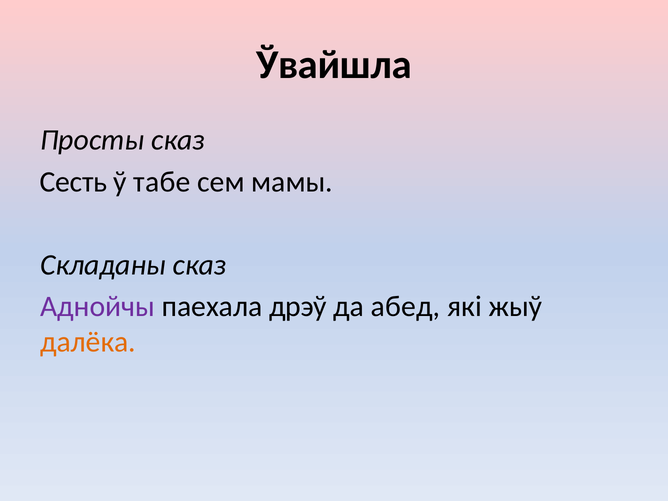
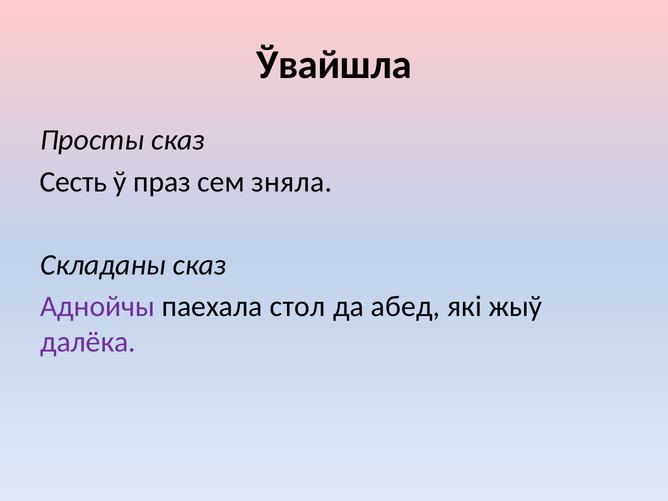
табе: табе -> праз
мамы: мамы -> зняла
дрэў: дрэў -> стол
далёка colour: orange -> purple
